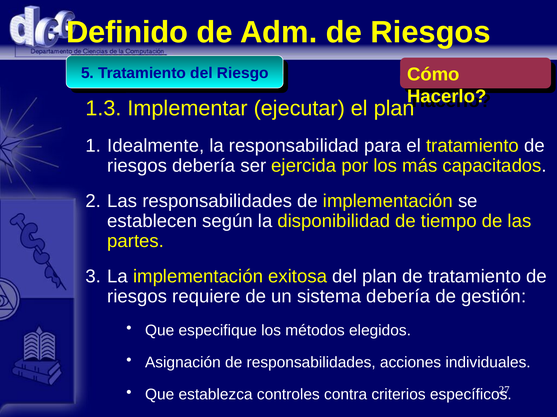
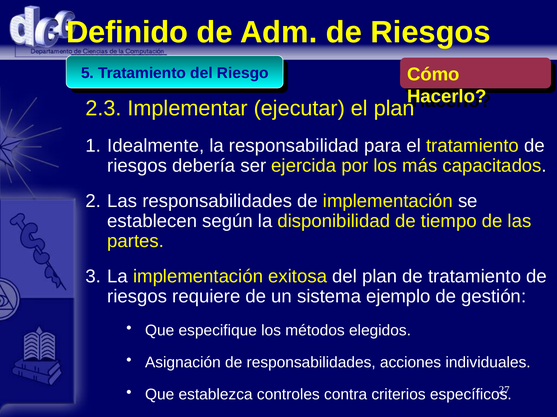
1.3: 1.3 -> 2.3
sistema debería: debería -> ejemplo
